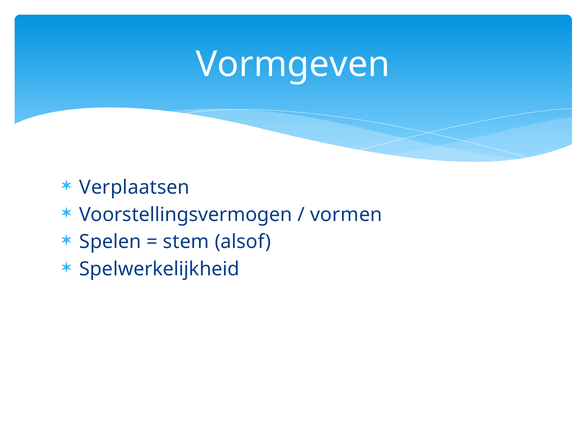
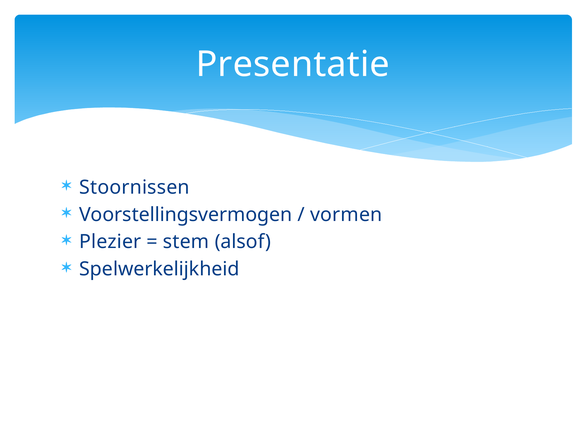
Vormgeven: Vormgeven -> Presentatie
Verplaatsen: Verplaatsen -> Stoornissen
Spelen: Spelen -> Plezier
